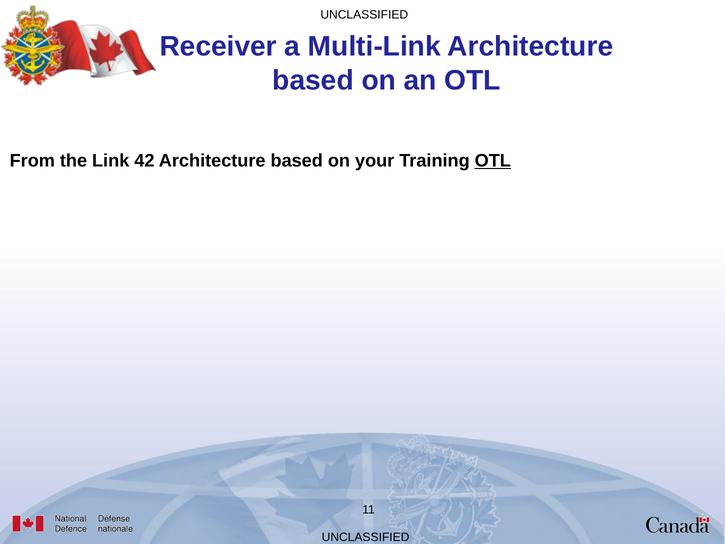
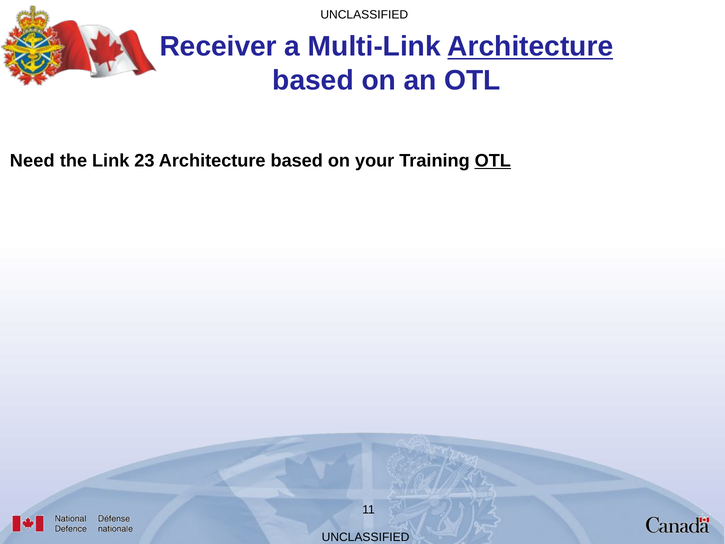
Architecture at (530, 47) underline: none -> present
From: From -> Need
42: 42 -> 23
